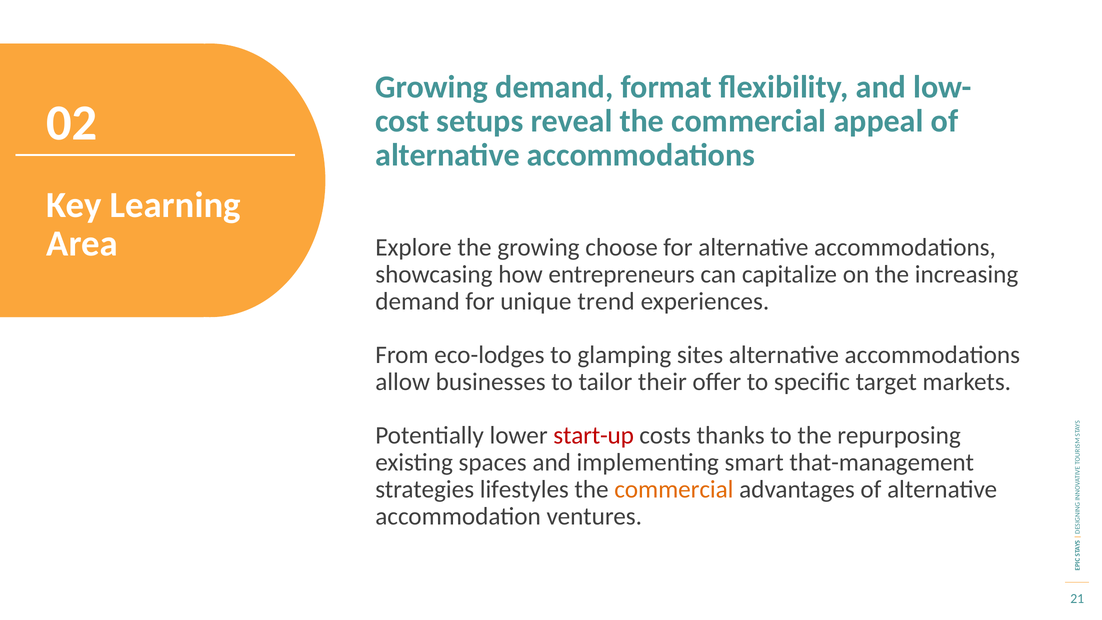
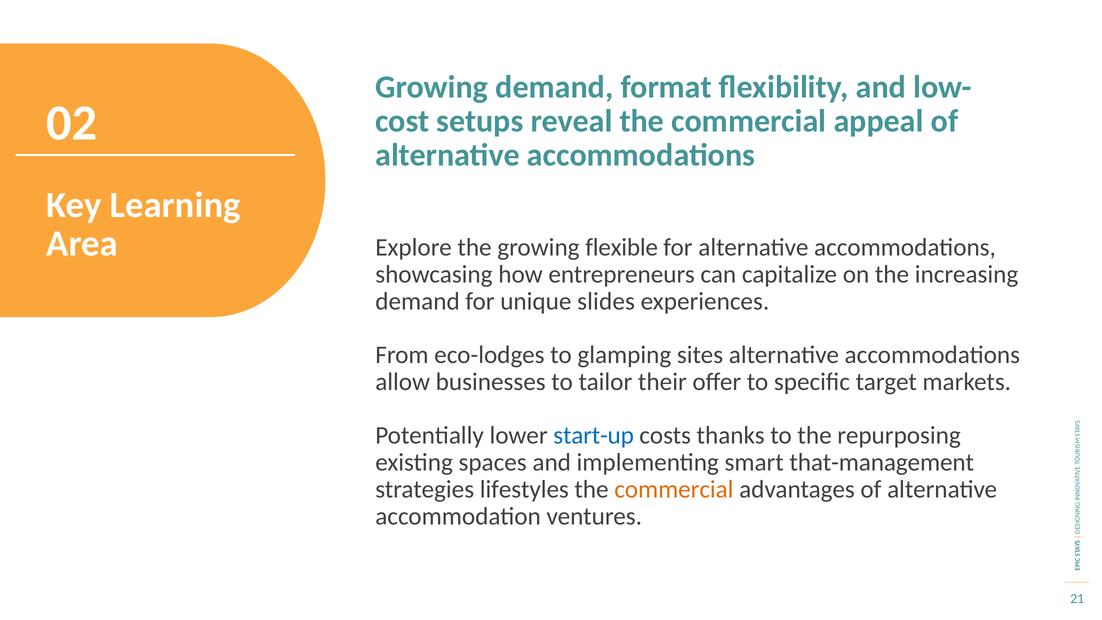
choose: choose -> flexible
trend: trend -> slides
start-up colour: red -> blue
